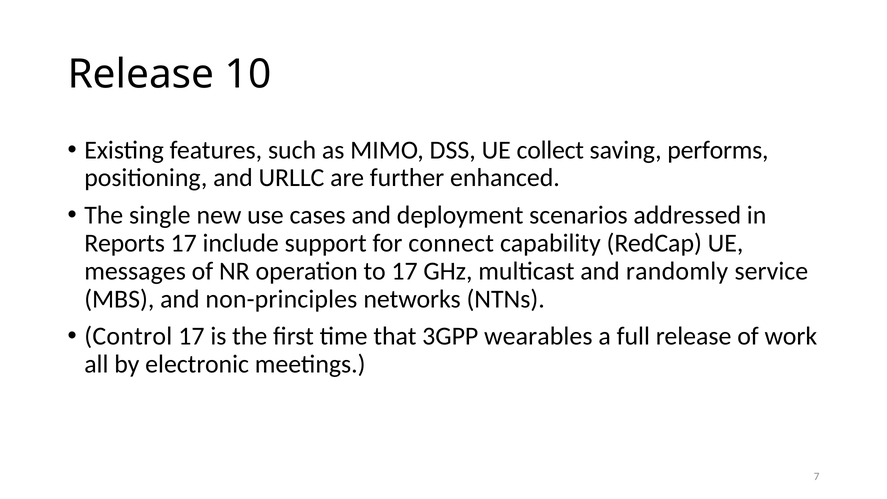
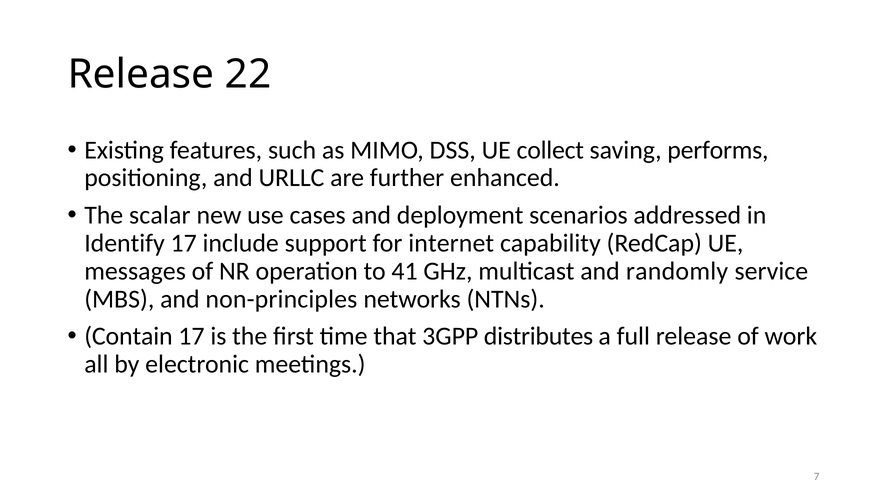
10: 10 -> 22
single: single -> scalar
Reports: Reports -> Identify
connect: connect -> internet
to 17: 17 -> 41
Control: Control -> Contain
wearables: wearables -> distributes
